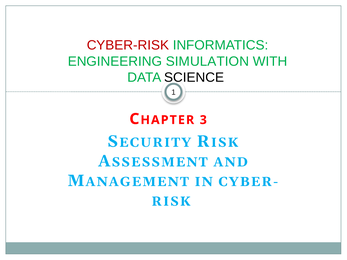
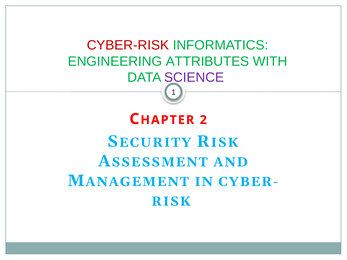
SIMULATION: SIMULATION -> ATTRIBUTES
SCIENCE colour: black -> purple
3: 3 -> 2
